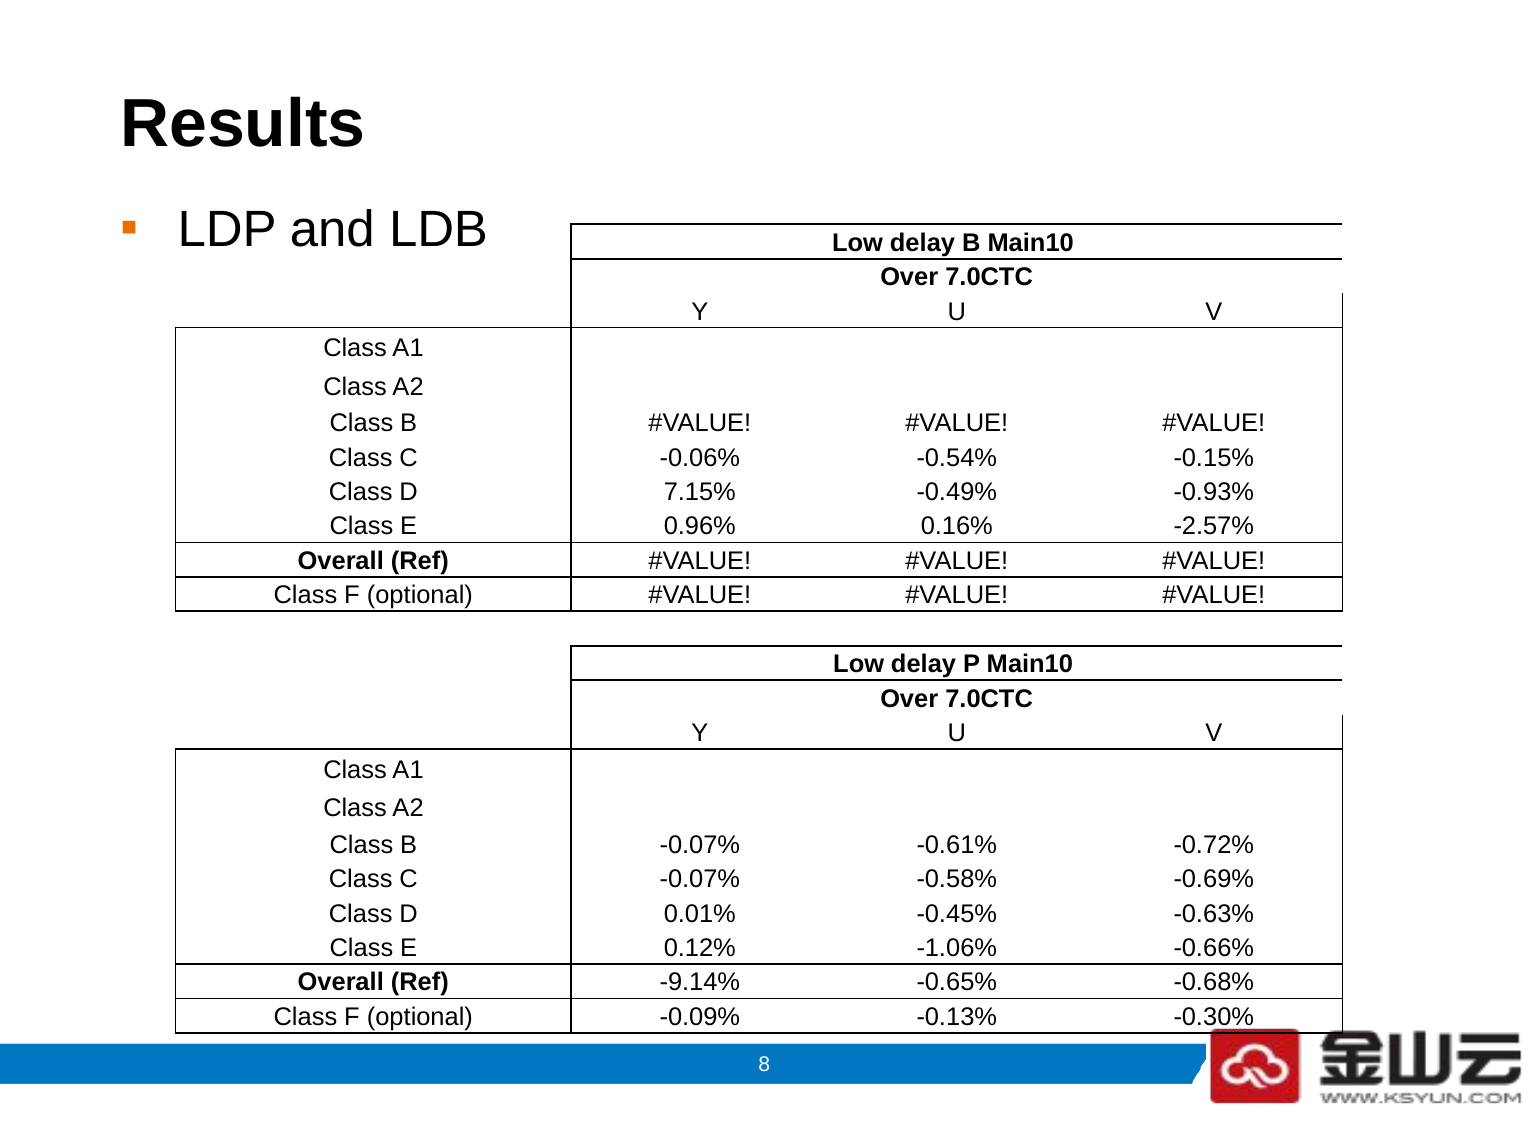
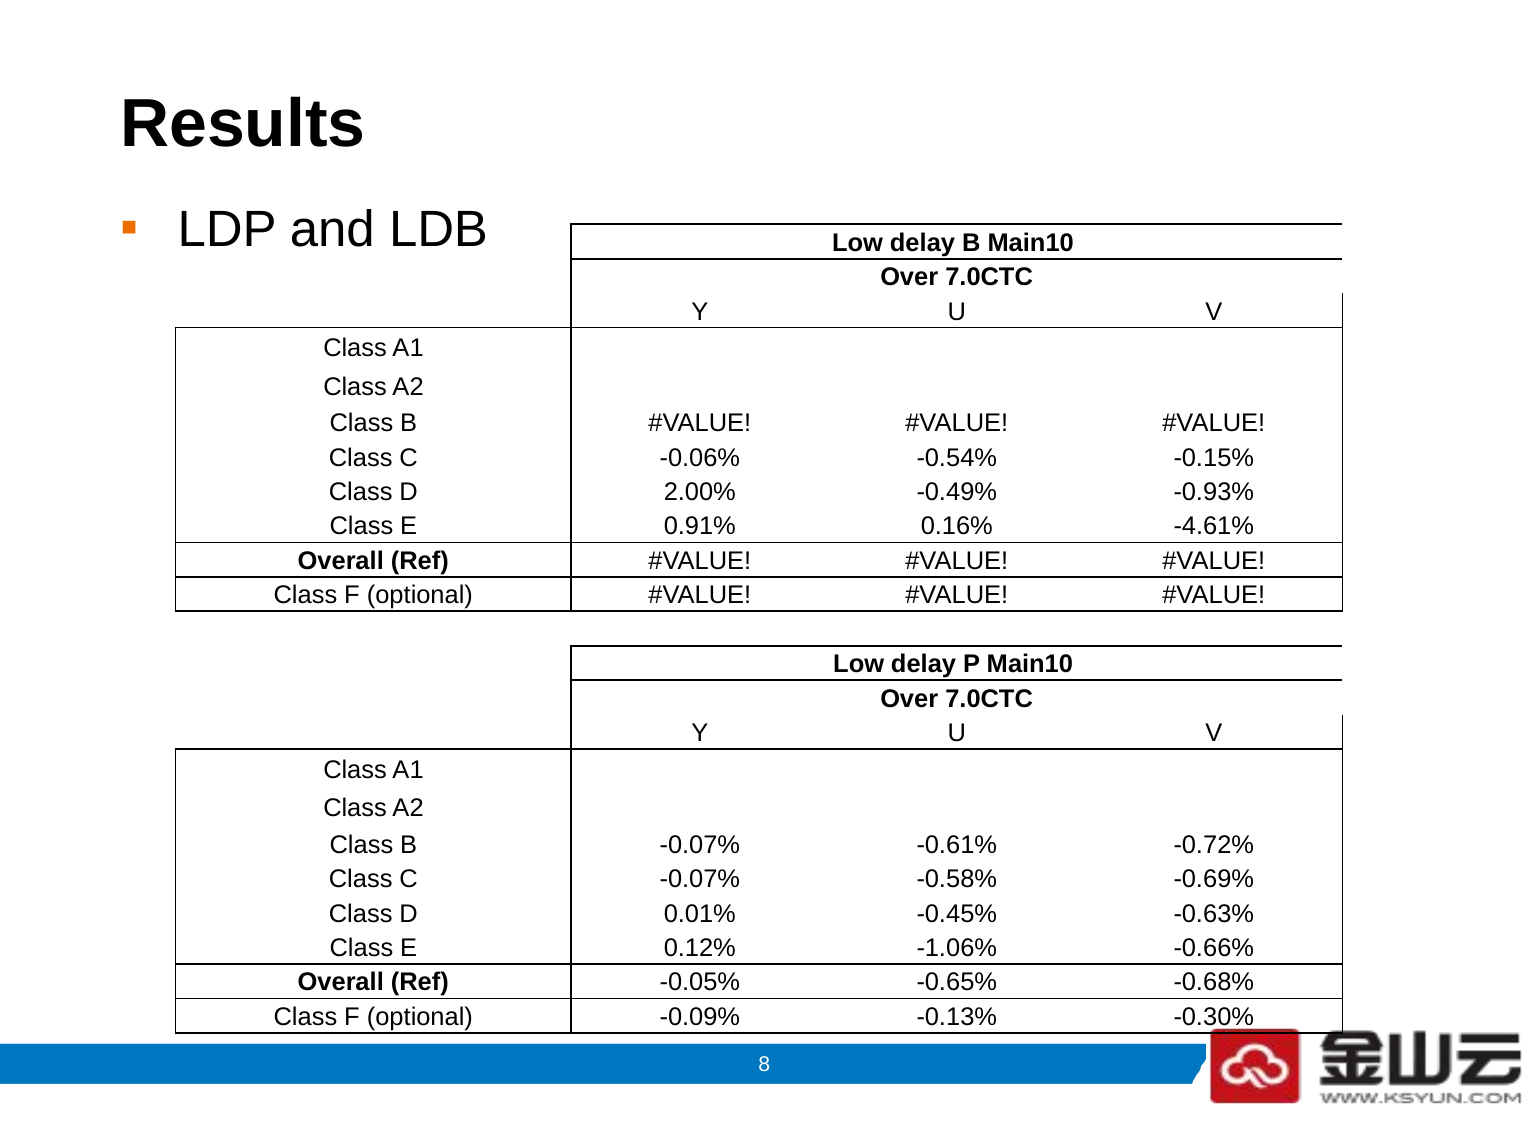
7.15%: 7.15% -> 2.00%
0.96%: 0.96% -> 0.91%
-2.57%: -2.57% -> -4.61%
-9.14%: -9.14% -> -0.05%
